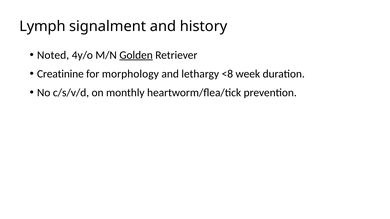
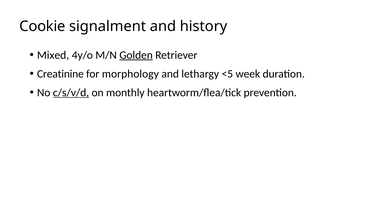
Lymph: Lymph -> Cookie
Noted: Noted -> Mixed
<8: <8 -> <5
c/s/v/d underline: none -> present
